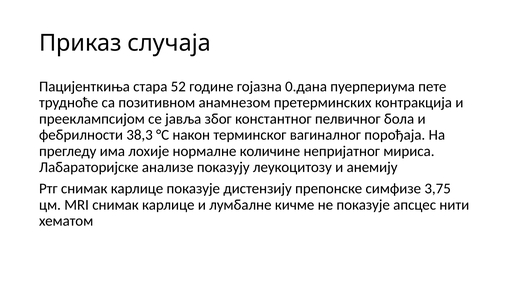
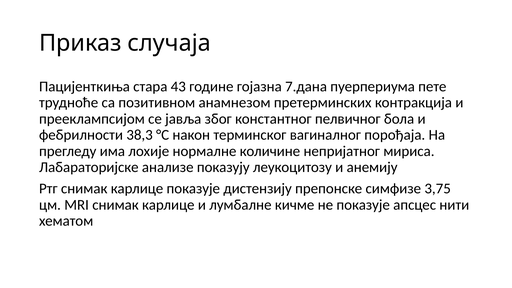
52: 52 -> 43
0.дана: 0.дана -> 7.дана
